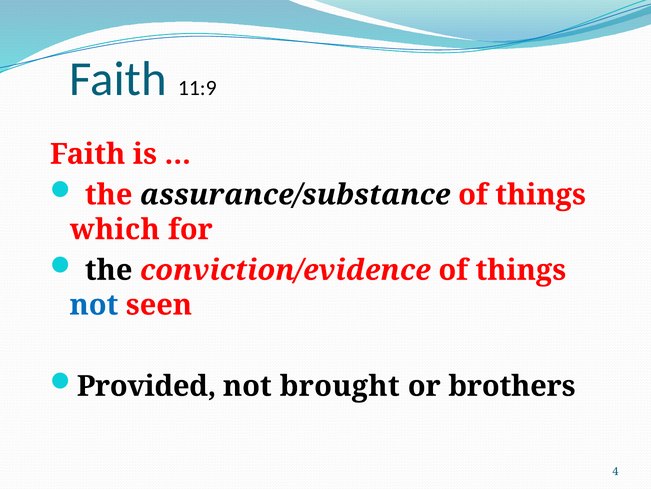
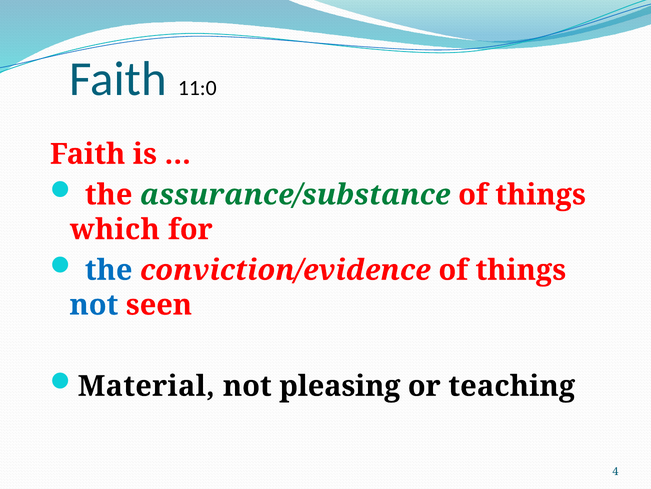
11:9: 11:9 -> 11:0
assurance/substance colour: black -> green
the at (109, 270) colour: black -> blue
Provided: Provided -> Material
brought: brought -> pleasing
brothers: brothers -> teaching
